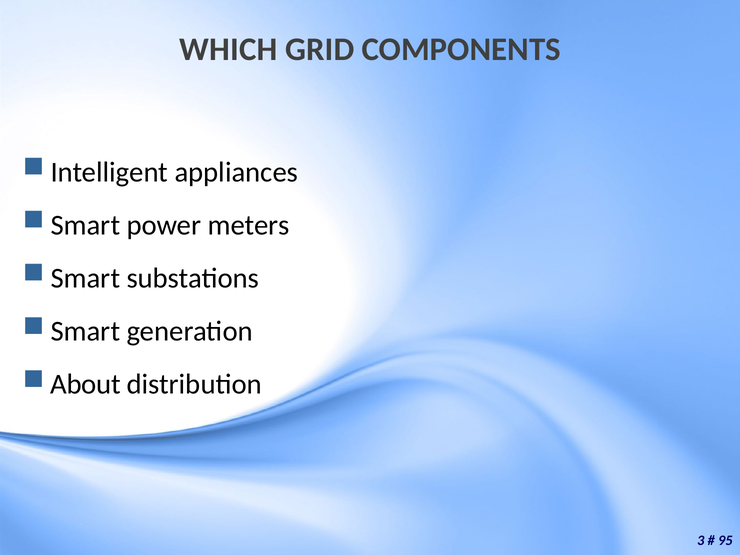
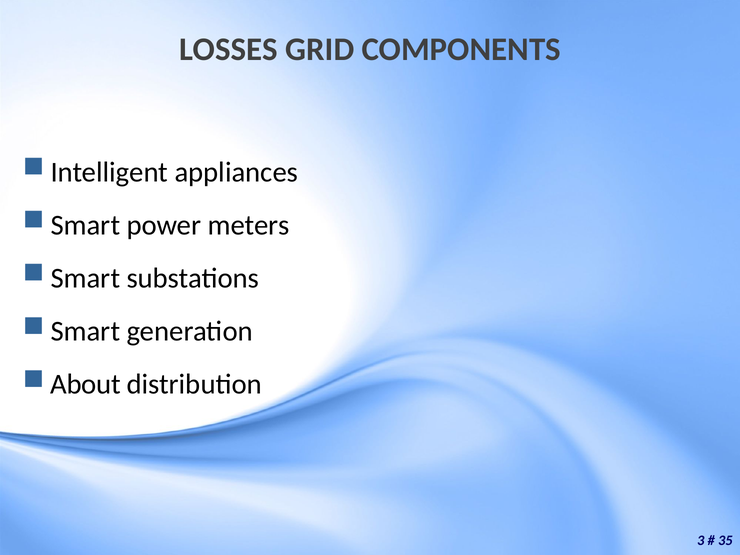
WHICH: WHICH -> LOSSES
95: 95 -> 35
